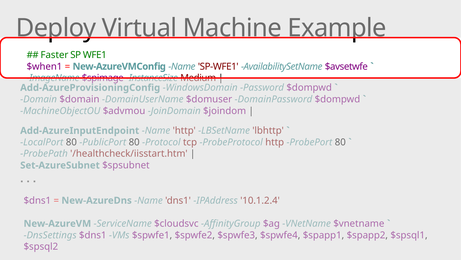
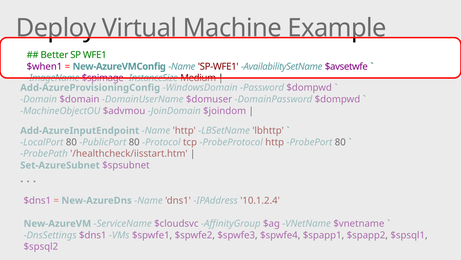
Faster: Faster -> Better
